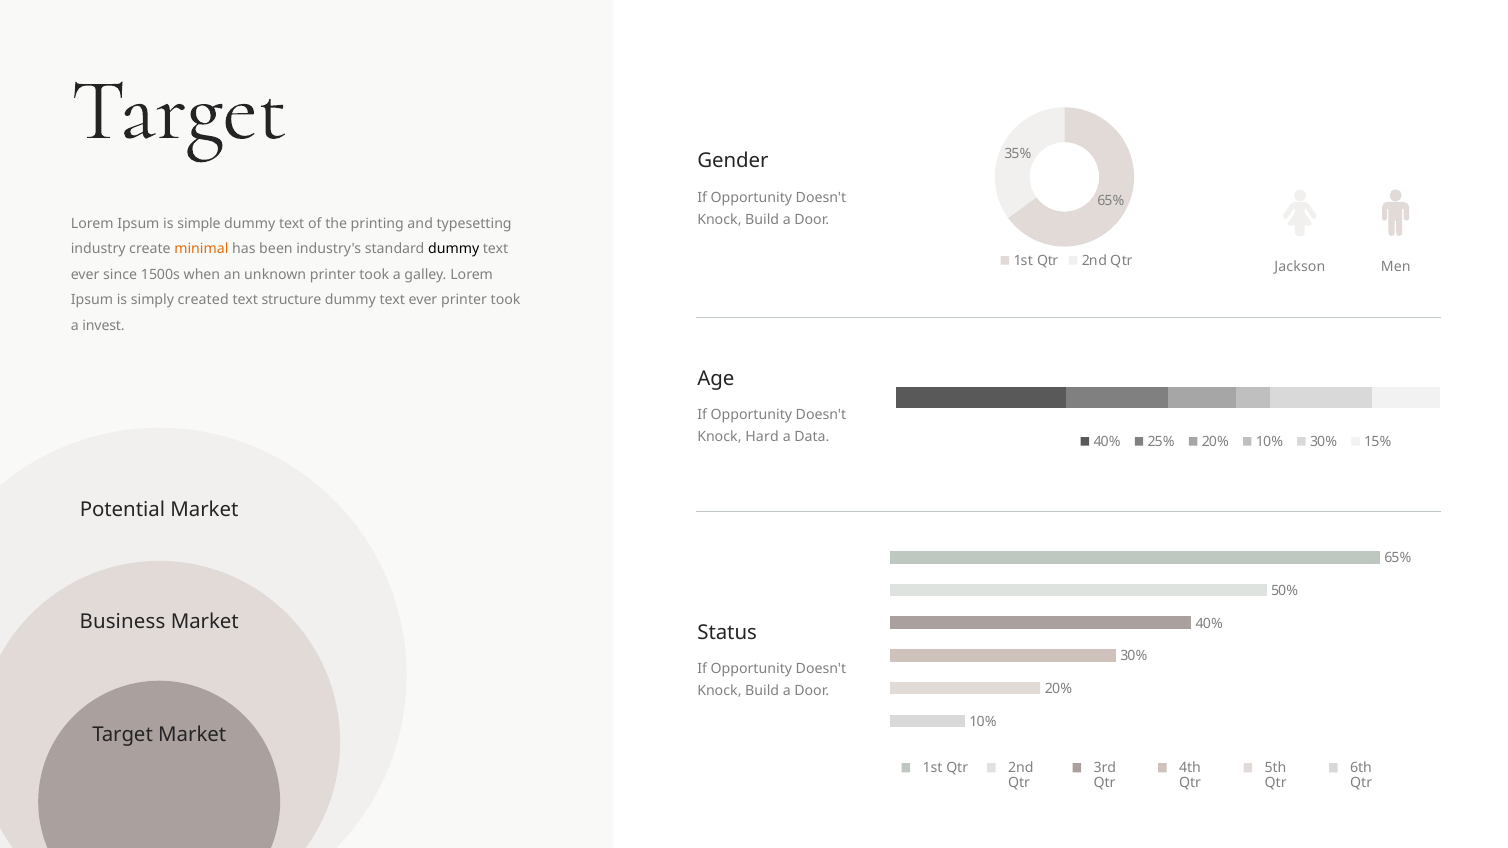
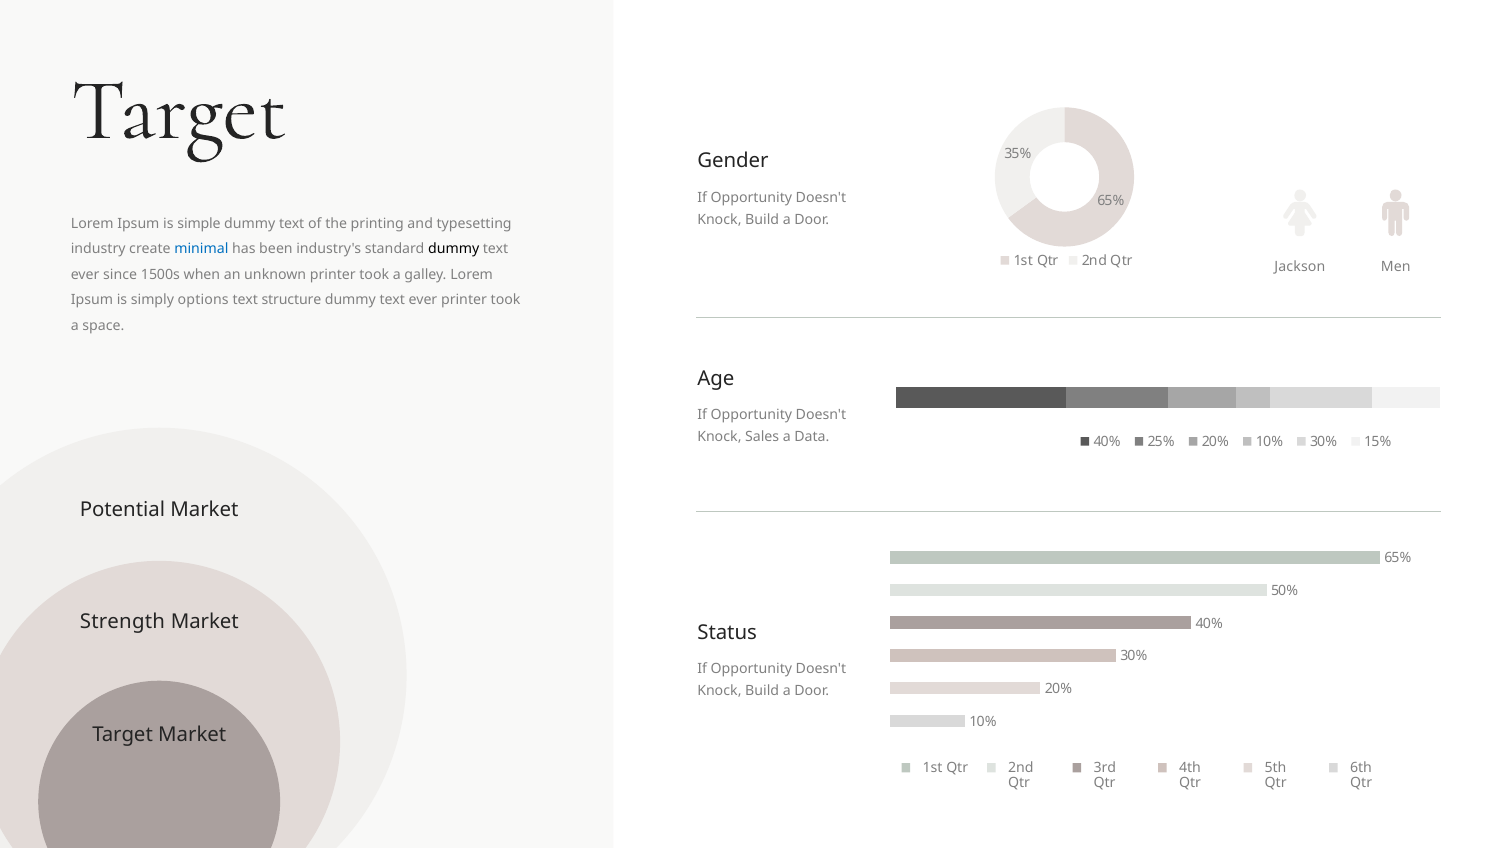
minimal colour: orange -> blue
created: created -> options
invest: invest -> space
Hard: Hard -> Sales
Business: Business -> Strength
